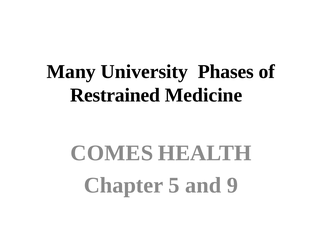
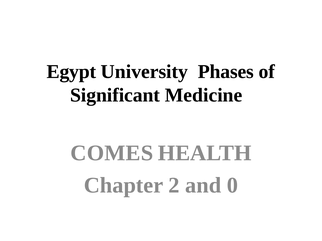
Many: Many -> Egypt
Restrained: Restrained -> Significant
5: 5 -> 2
9: 9 -> 0
